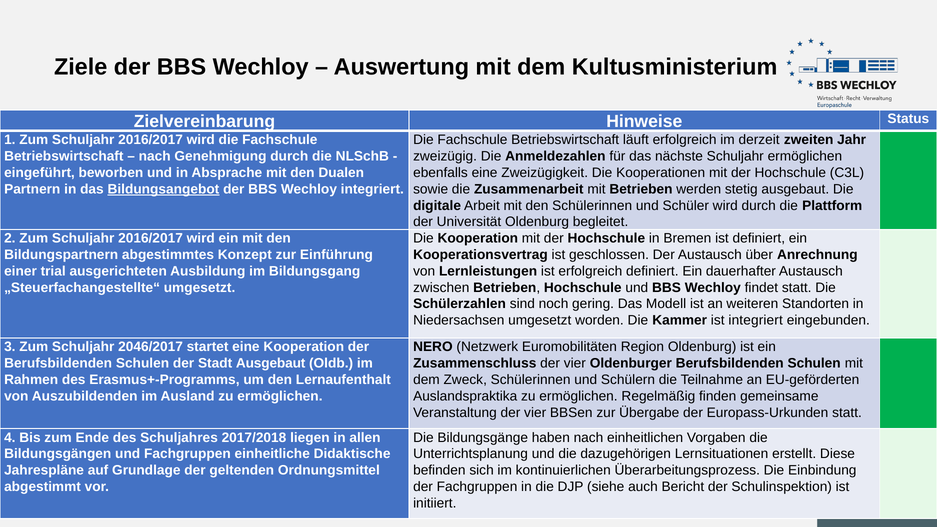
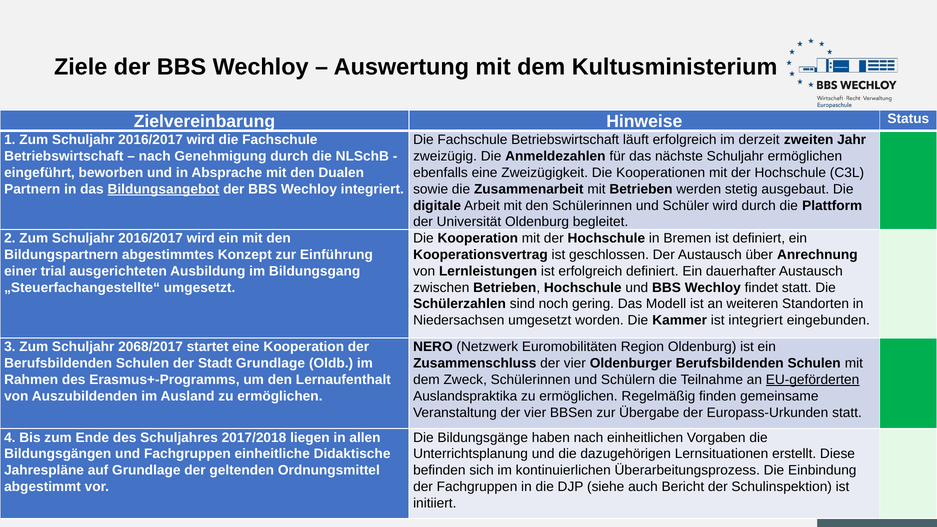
2046/2017: 2046/2017 -> 2068/2017
Stadt Ausgebaut: Ausgebaut -> Grundlage
EU-geförderten underline: none -> present
